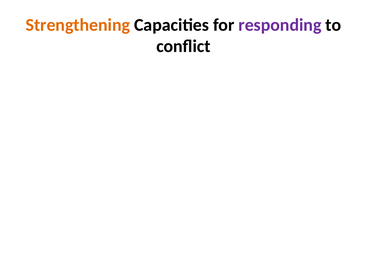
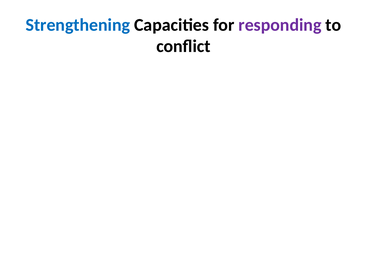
Strengthening colour: orange -> blue
